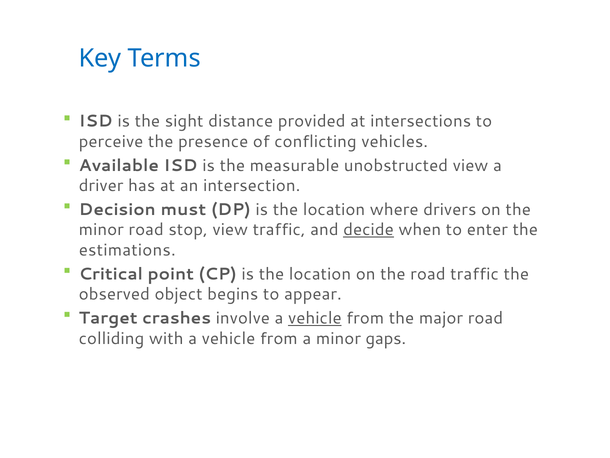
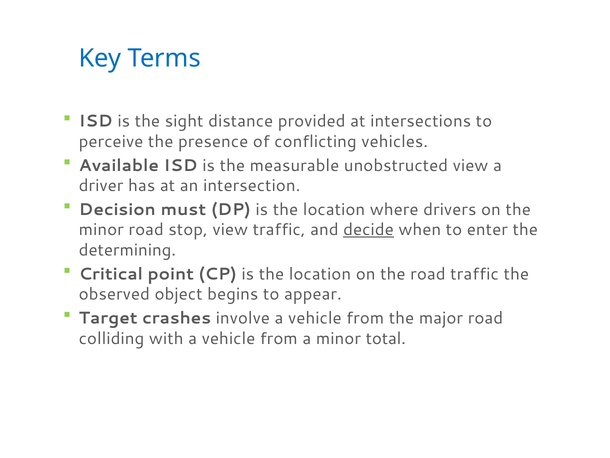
estimations: estimations -> determining
vehicle at (315, 318) underline: present -> none
gaps: gaps -> total
